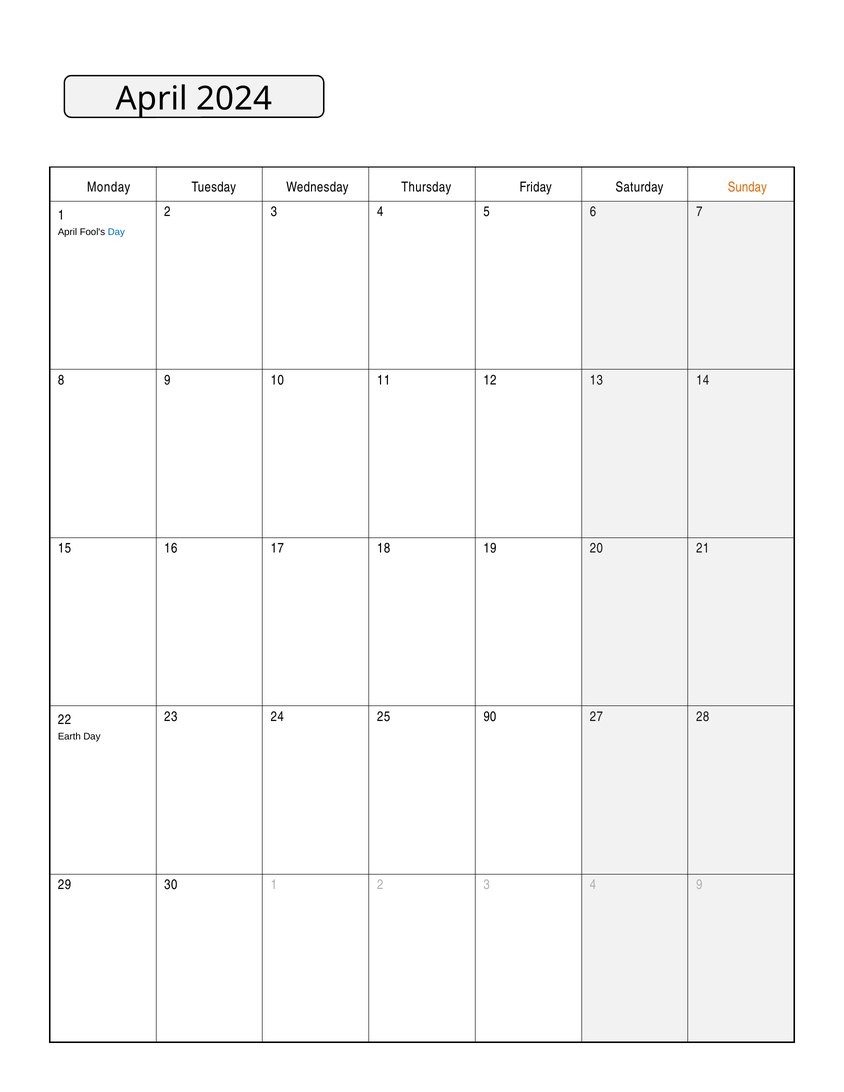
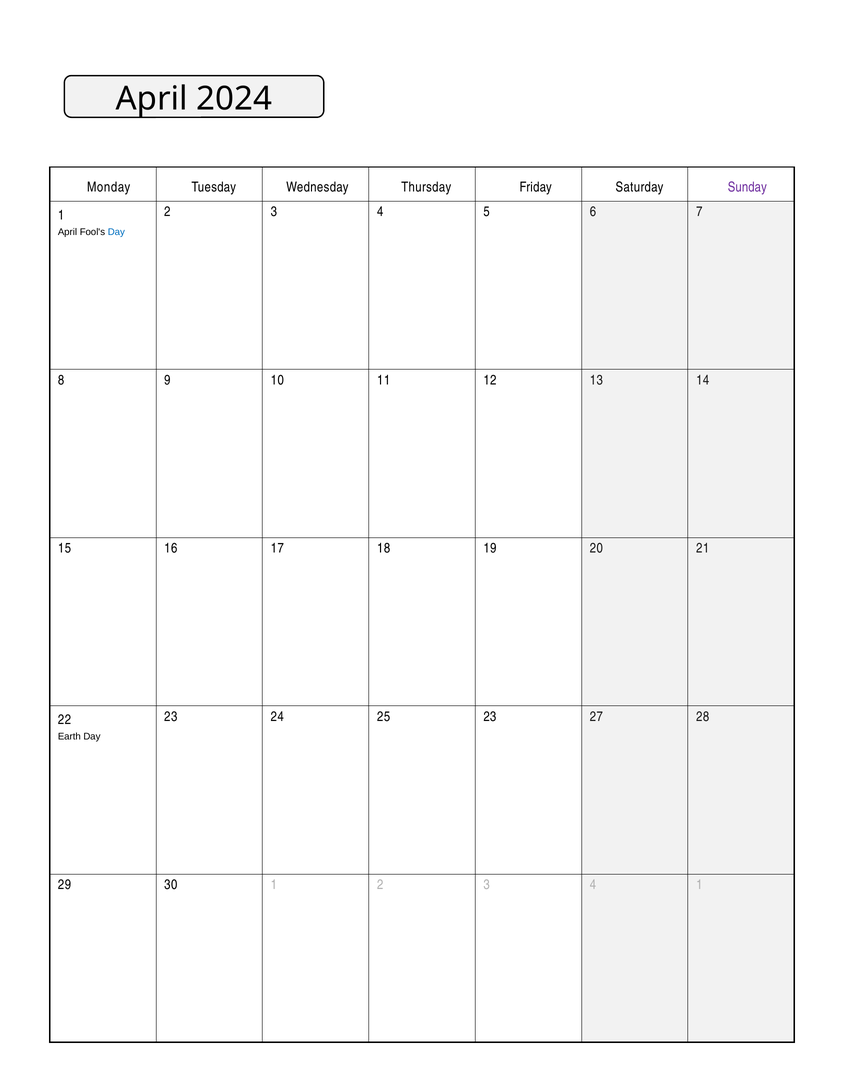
Sunday colour: orange -> purple
25 90: 90 -> 23
4 9: 9 -> 1
